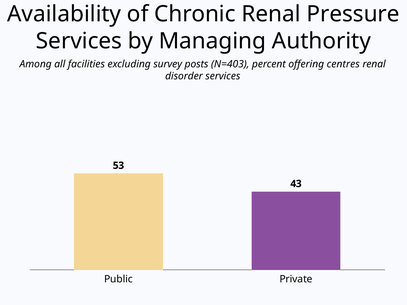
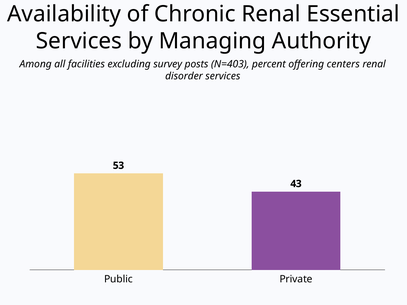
Pressure: Pressure -> Essential
centres: centres -> centers
